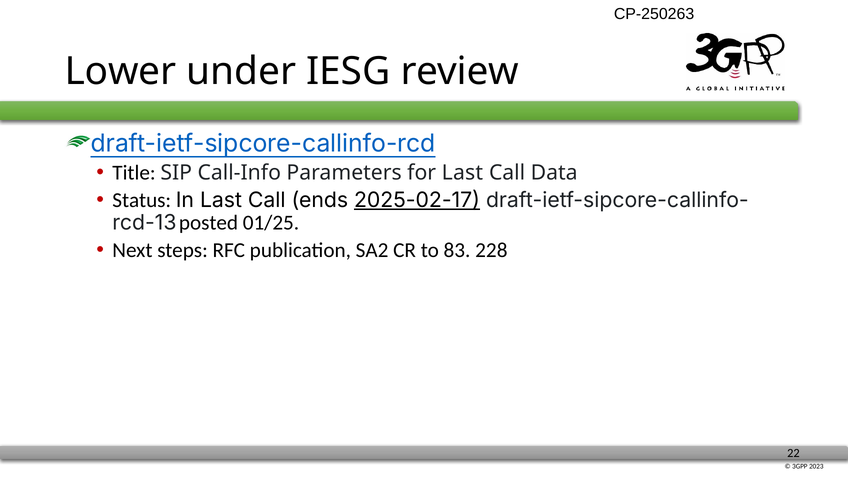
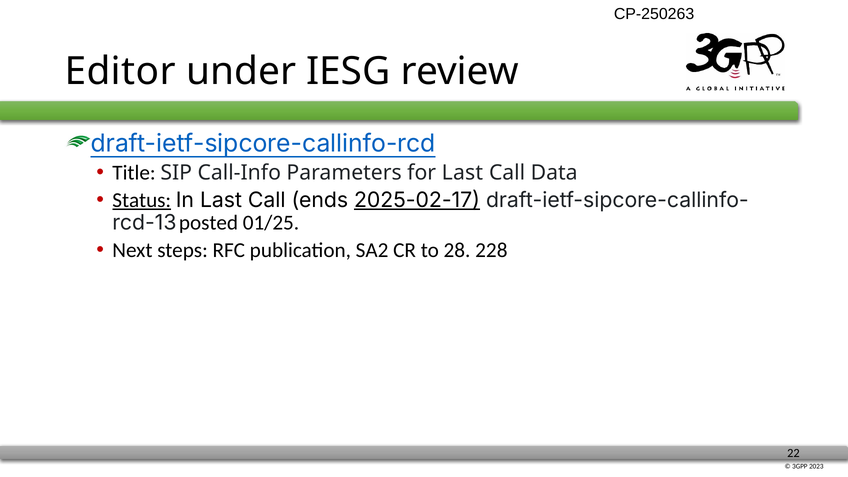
Lower: Lower -> Editor
Status underline: none -> present
83: 83 -> 28
